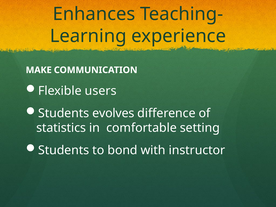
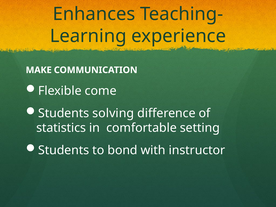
users: users -> come
evolves: evolves -> solving
